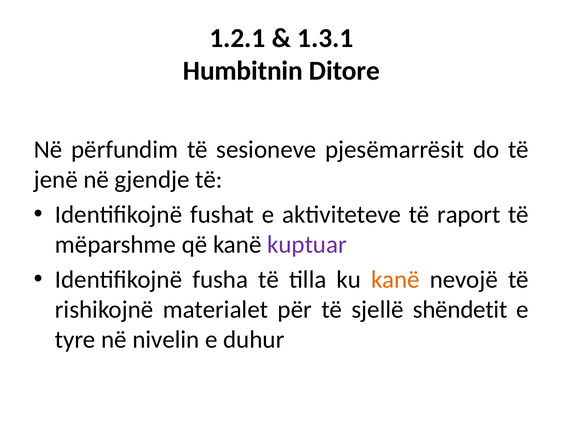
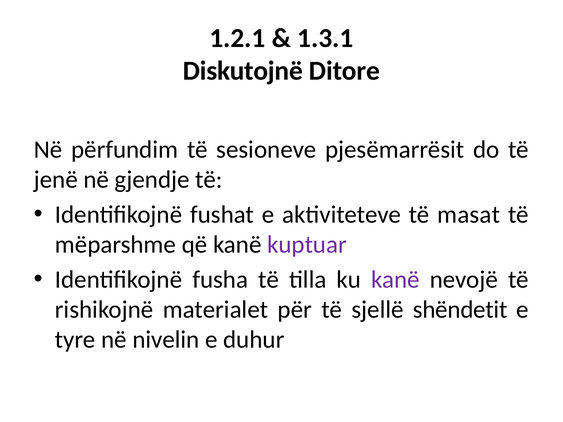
Humbitnin: Humbitnin -> Diskutojnë
raport: raport -> masat
kanë at (395, 280) colour: orange -> purple
